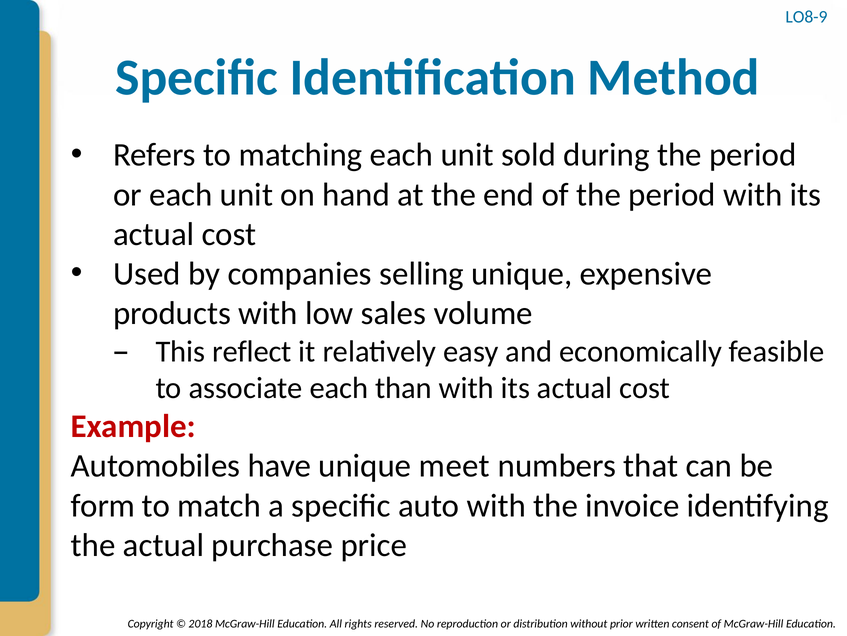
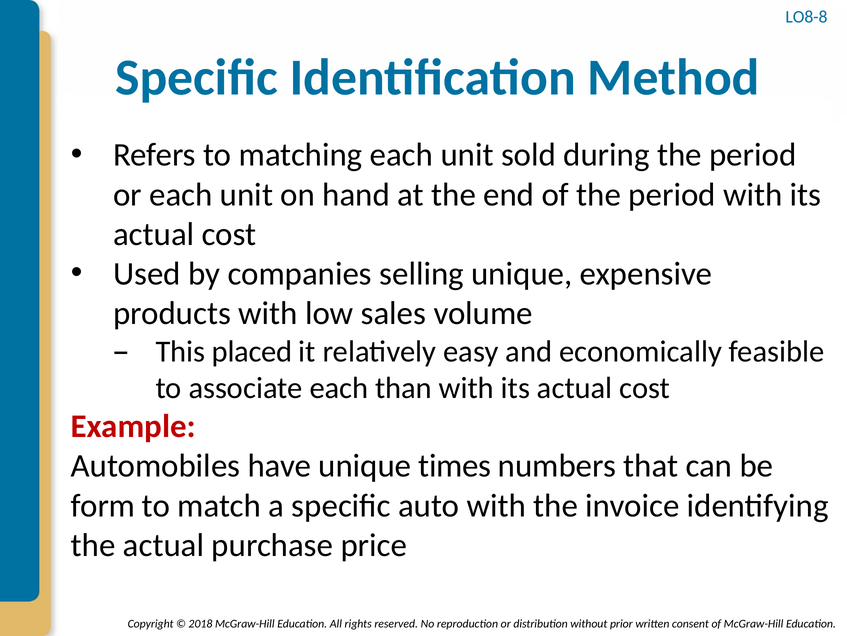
LO8-9: LO8-9 -> LO8-8
reflect: reflect -> placed
meet: meet -> times
